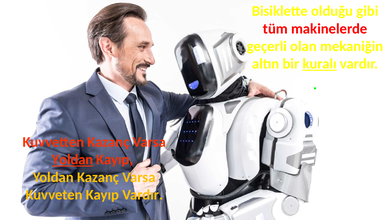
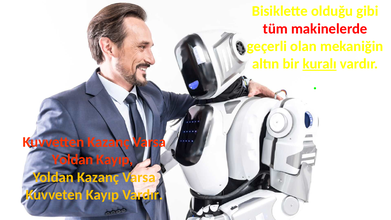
Yoldan at (73, 160) underline: present -> none
